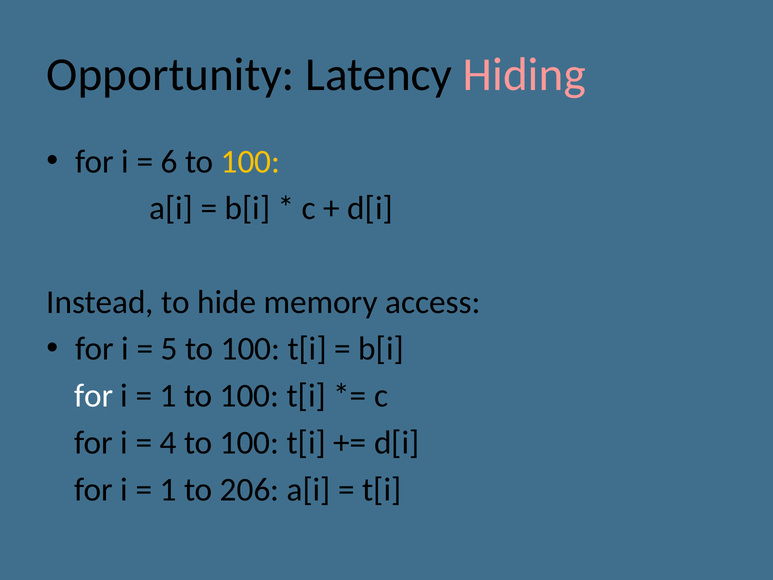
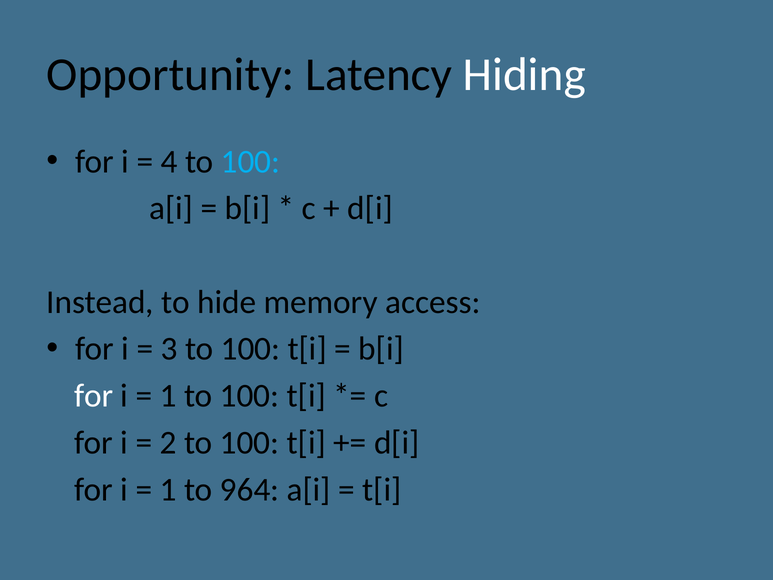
Hiding colour: pink -> white
6: 6 -> 4
100 at (250, 161) colour: yellow -> light blue
5: 5 -> 3
4: 4 -> 2
206: 206 -> 964
